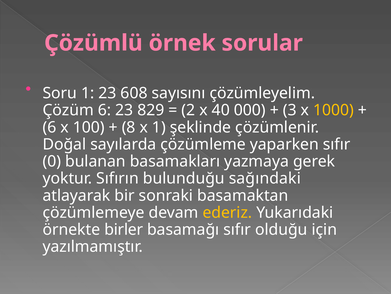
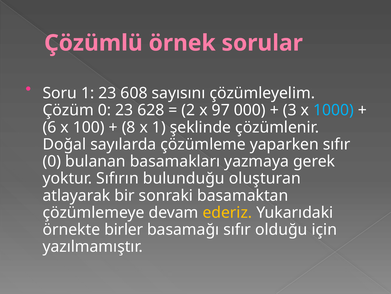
Çözüm 6: 6 -> 0
829: 829 -> 628
40: 40 -> 97
1000 colour: yellow -> light blue
sağındaki: sağındaki -> oluşturan
